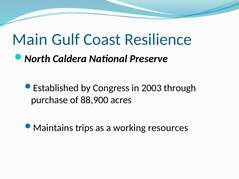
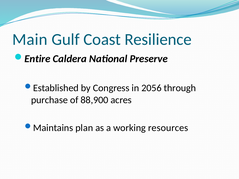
North: North -> Entire
2003: 2003 -> 2056
trips: trips -> plan
